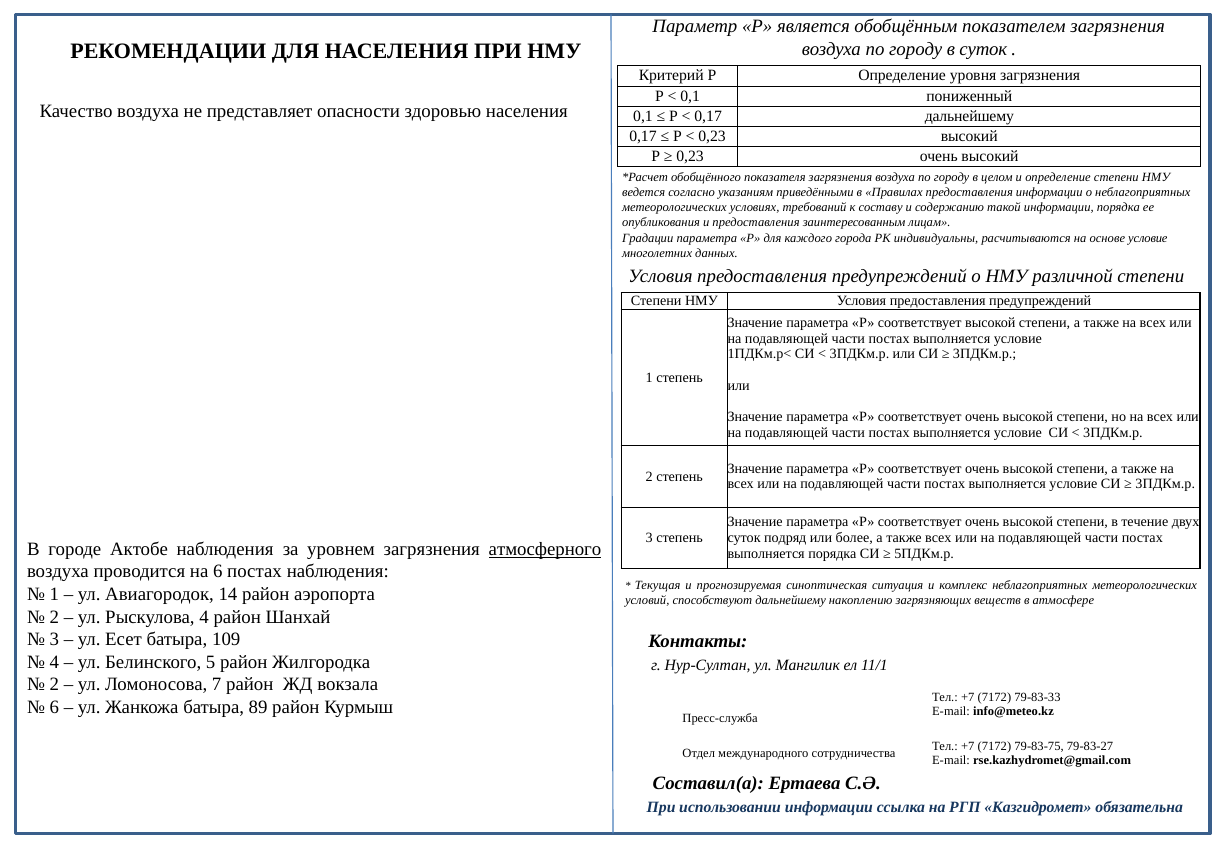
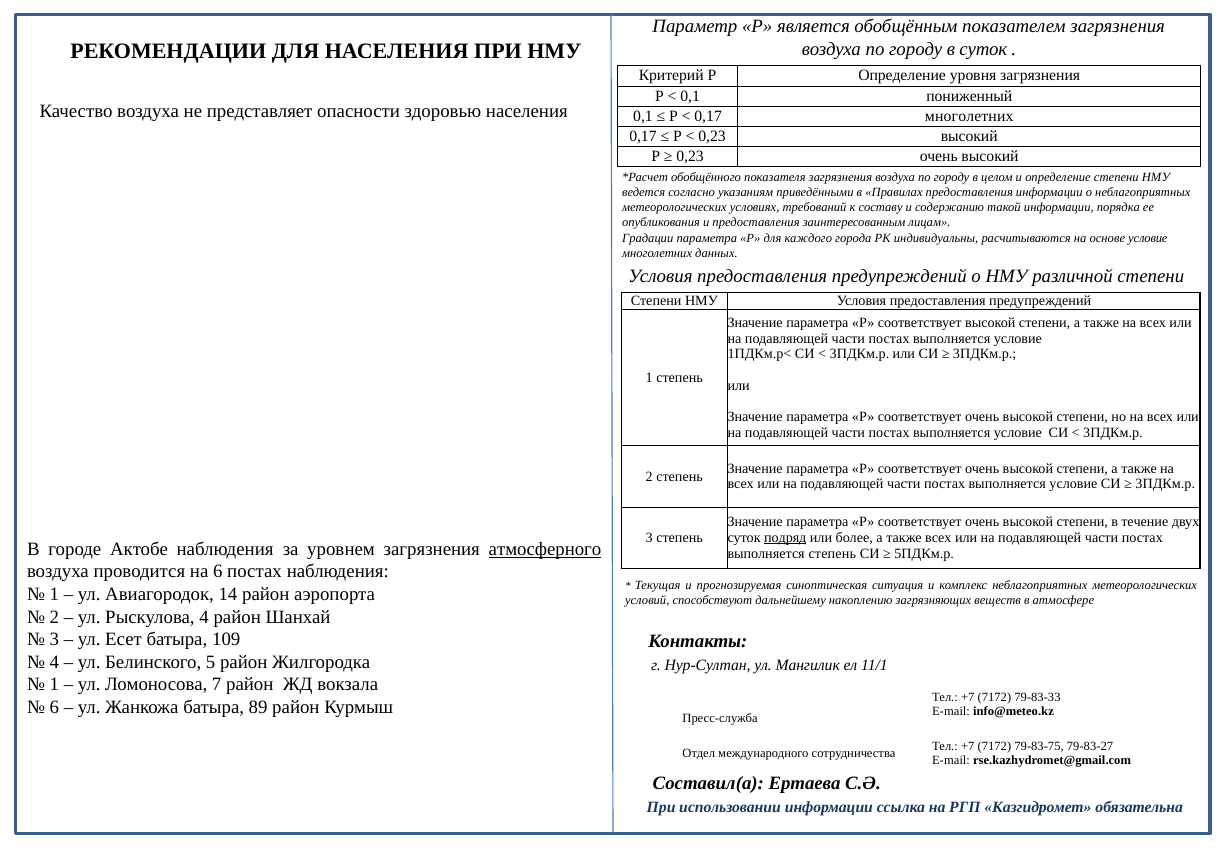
0,17 дальнейшему: дальнейшему -> многолетних
подряд underline: none -> present
выполняется порядка: порядка -> степень
2 at (54, 685): 2 -> 1
